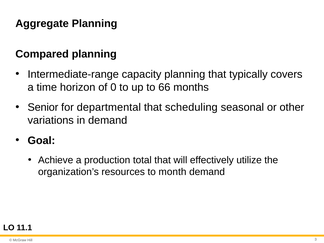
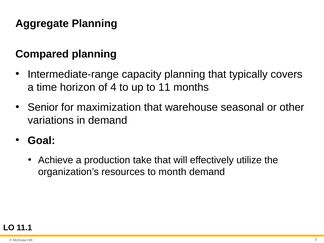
0: 0 -> 4
66: 66 -> 11
departmental: departmental -> maximization
scheduling: scheduling -> warehouse
total: total -> take
